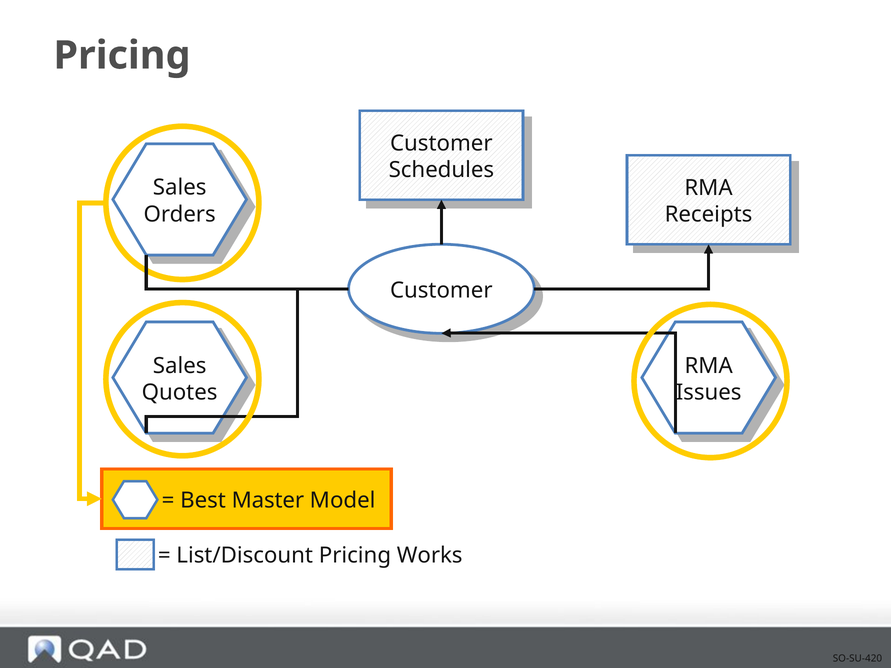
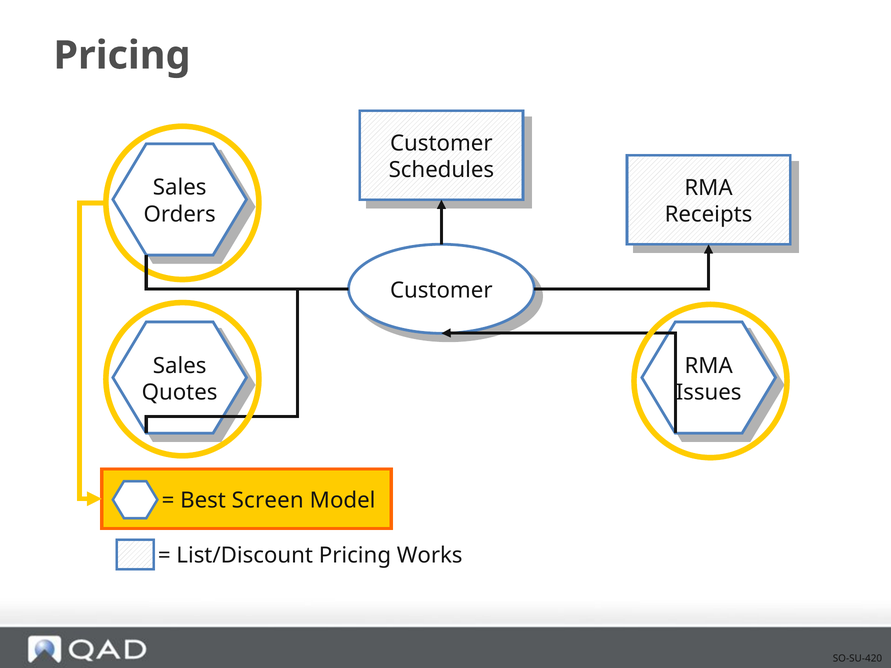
Master: Master -> Screen
